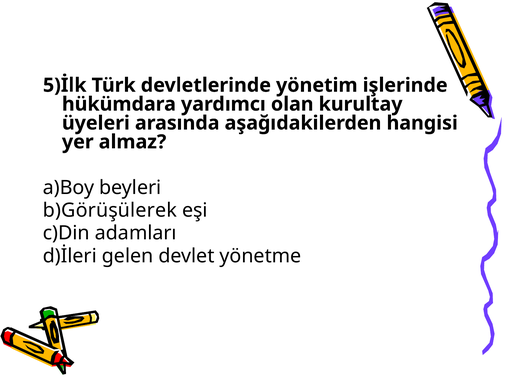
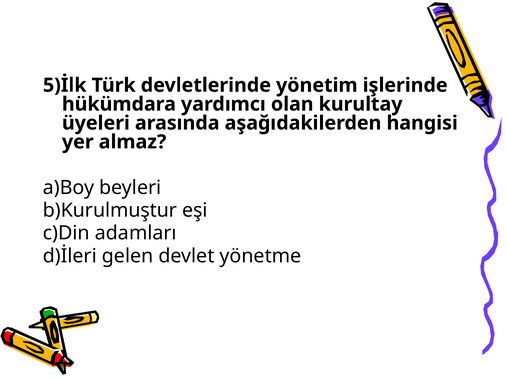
b)Görüşülerek: b)Görüşülerek -> b)Kurulmuştur
